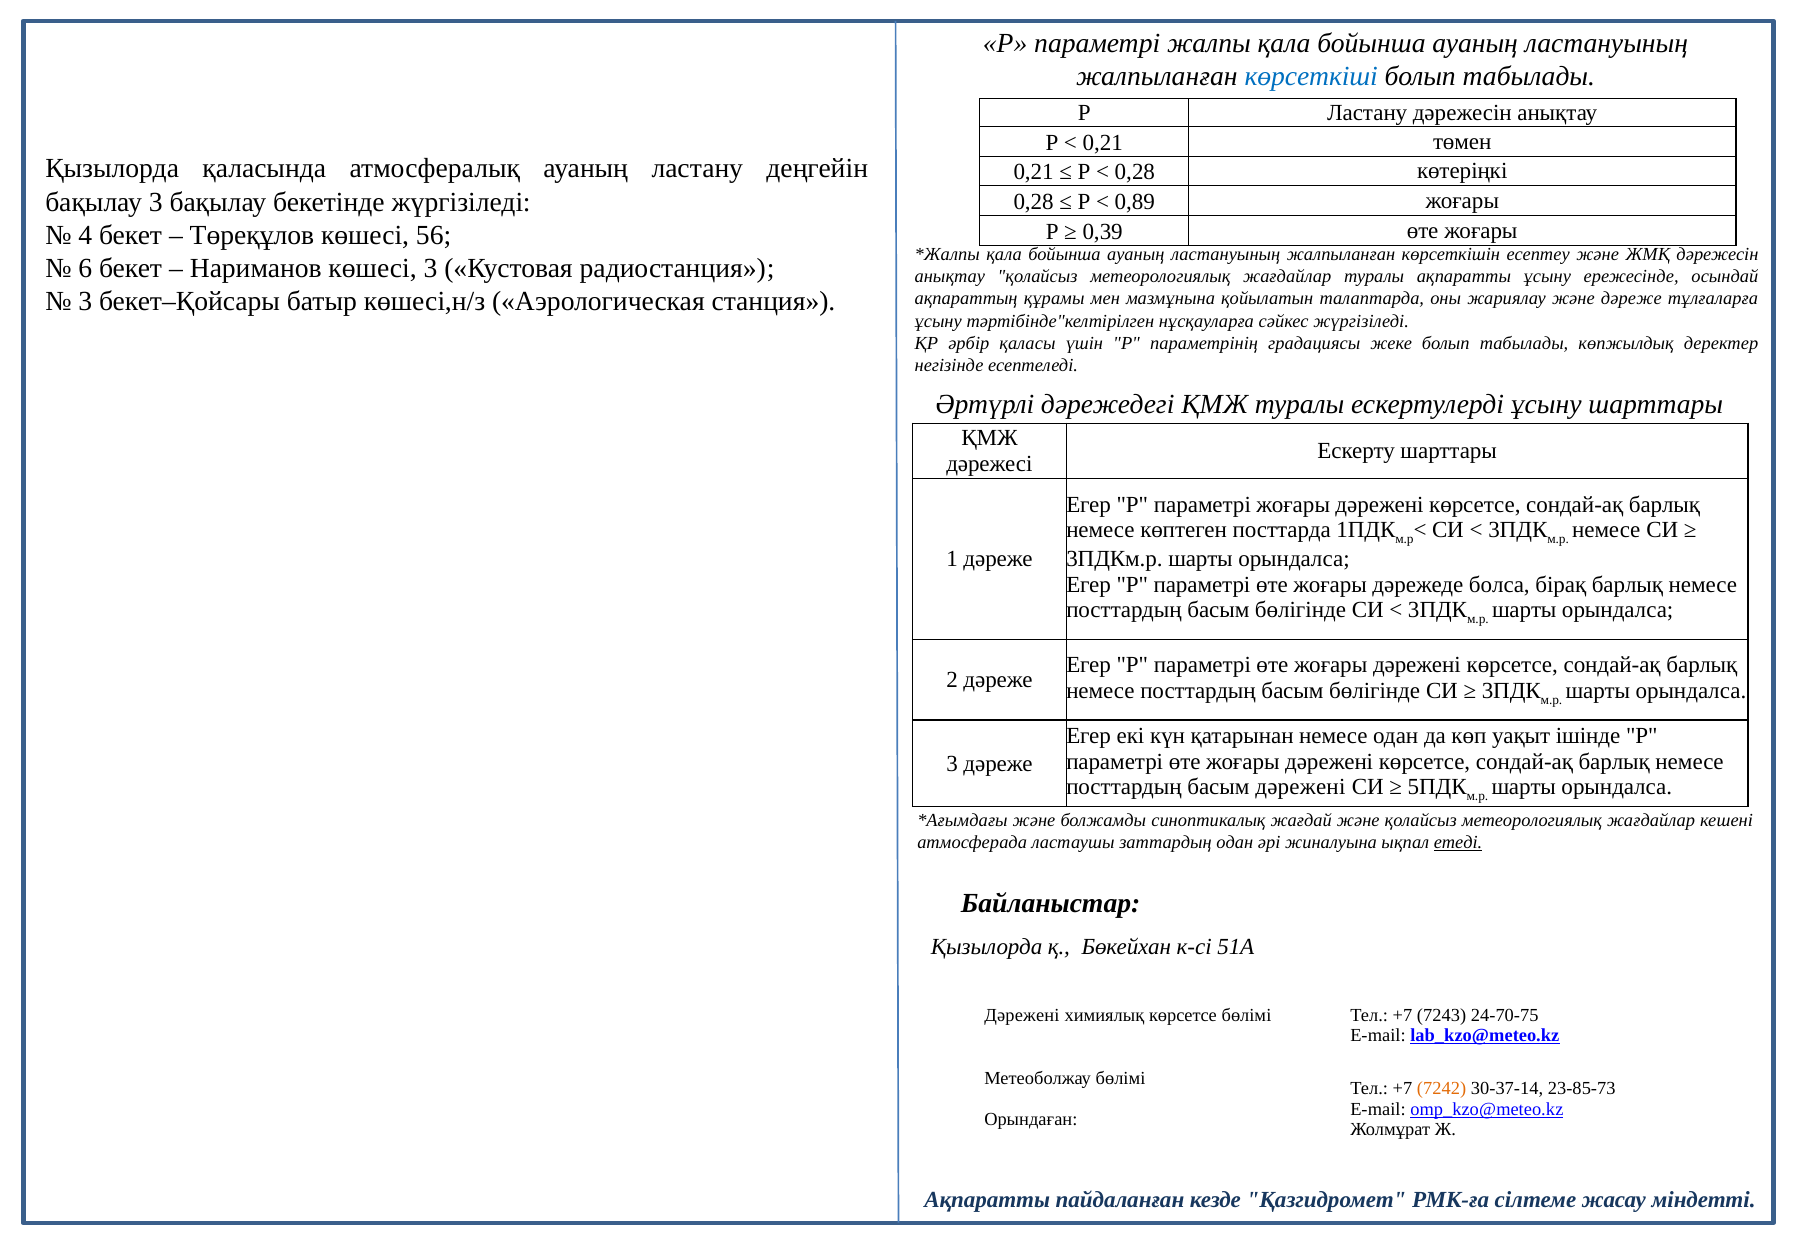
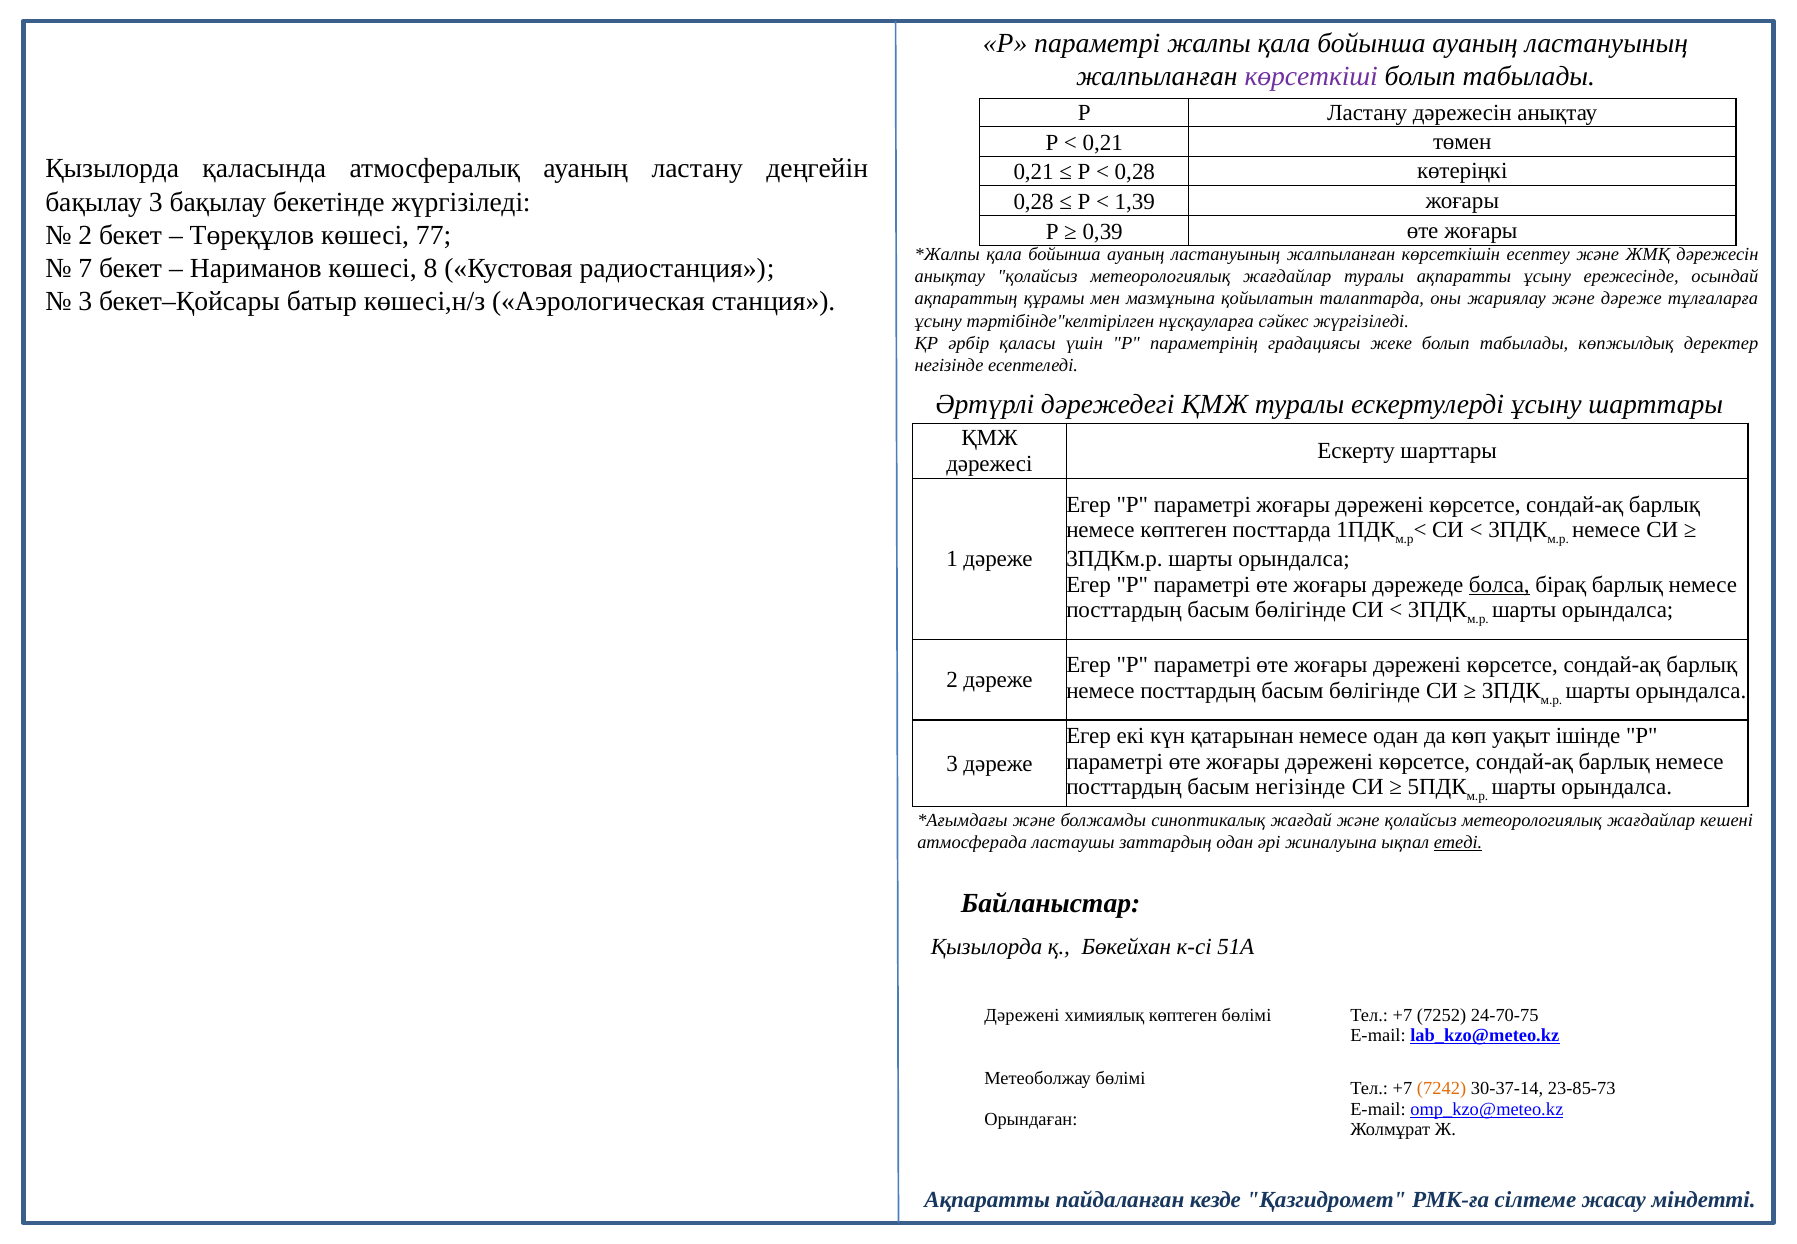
көрсеткіші colour: blue -> purple
0,89: 0,89 -> 1,39
4 at (85, 235): 4 -> 2
56: 56 -> 77
6: 6 -> 7
көшесі 3: 3 -> 8
болса underline: none -> present
басым дәрежені: дәрежені -> негізінде
химиялық көрсетсе: көрсетсе -> көптеген
7243: 7243 -> 7252
